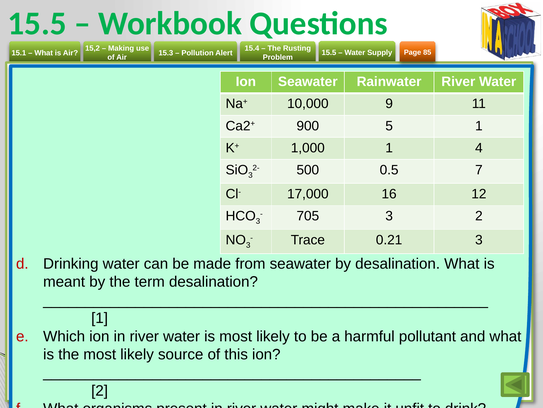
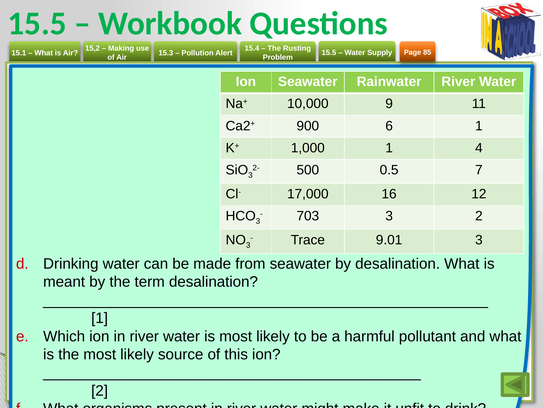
5: 5 -> 6
705: 705 -> 703
0.21: 0.21 -> 9.01
